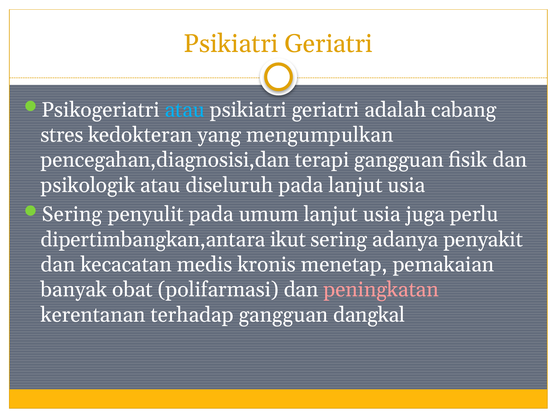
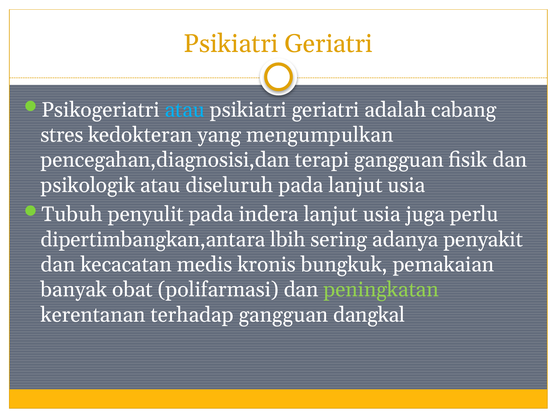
Sering at (72, 214): Sering -> Tubuh
umum: umum -> indera
ikut: ikut -> lbih
menetap: menetap -> bungkuk
peningkatan colour: pink -> light green
